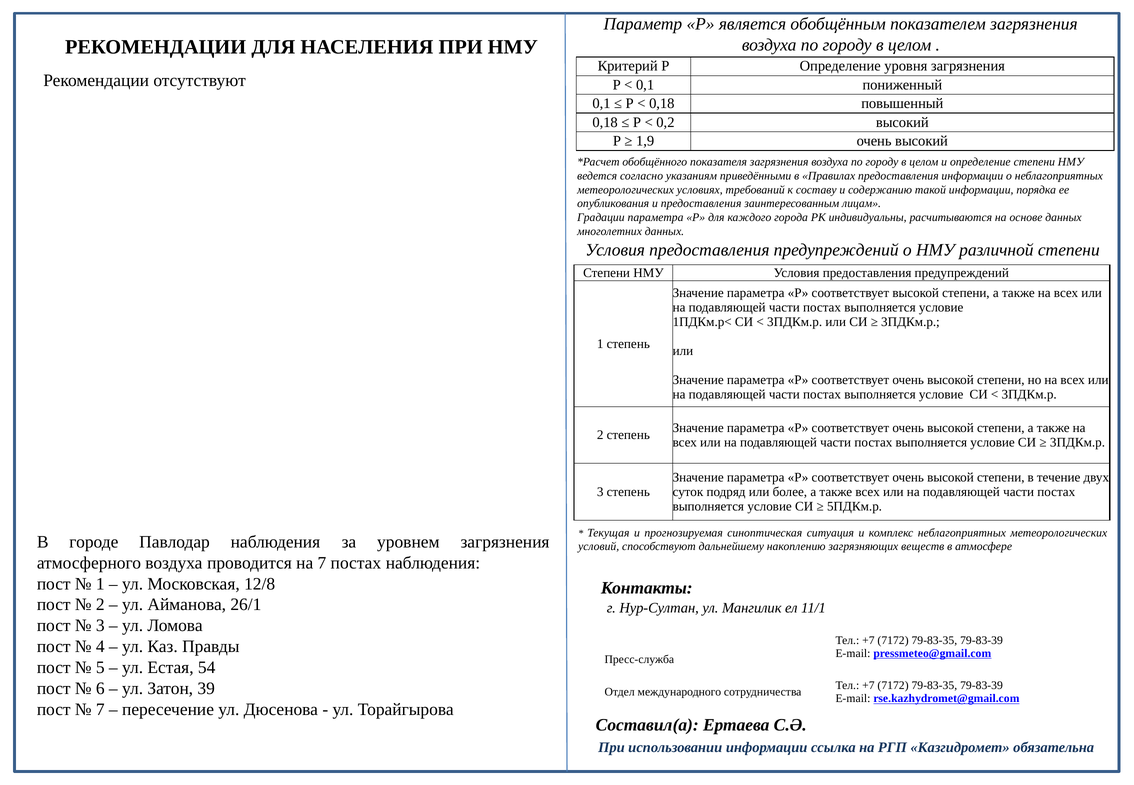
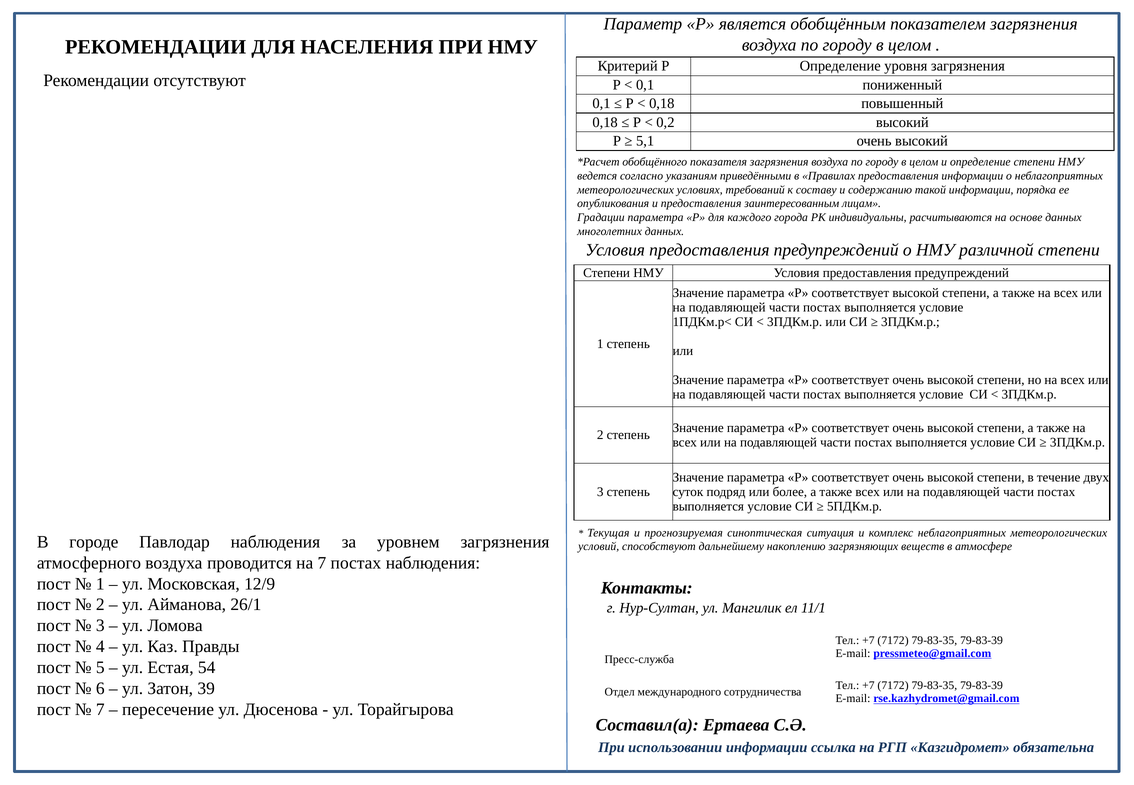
1,9: 1,9 -> 5,1
12/8: 12/8 -> 12/9
